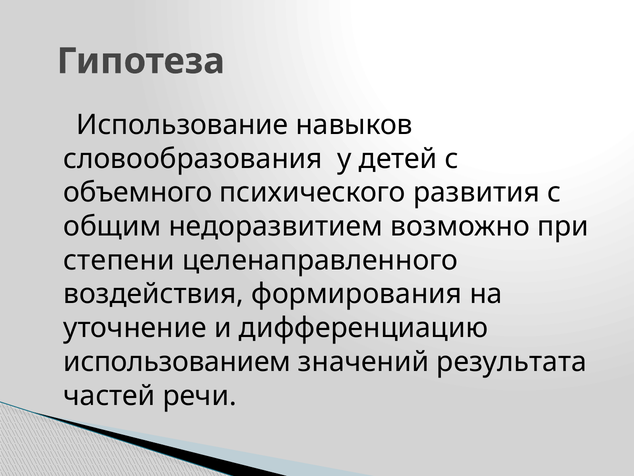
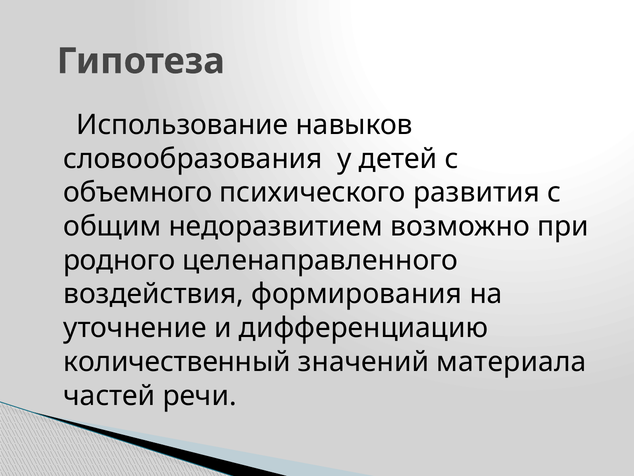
степени: степени -> родного
использованием: использованием -> количественный
результата: результата -> материала
